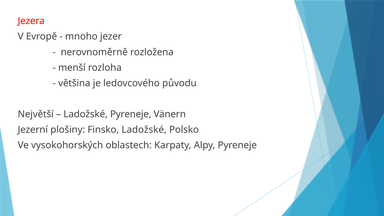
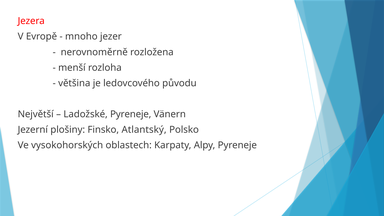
Finsko Ladožské: Ladožské -> Atlantský
